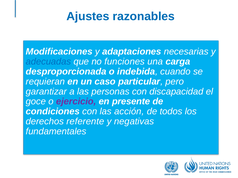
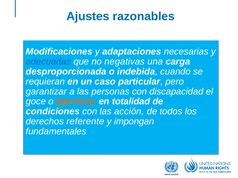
funciones: funciones -> negativas
ejercicio colour: purple -> orange
presente: presente -> totalidad
negativas: negativas -> impongan
